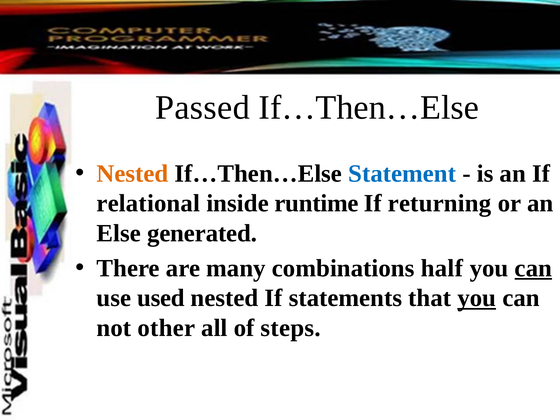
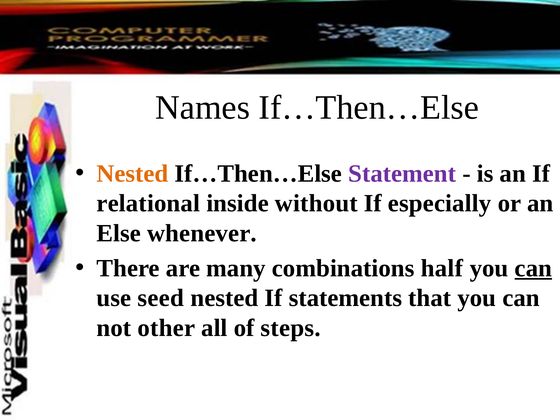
Passed: Passed -> Names
Statement colour: blue -> purple
runtime: runtime -> without
returning: returning -> especially
generated: generated -> whenever
used: used -> seed
you at (477, 298) underline: present -> none
